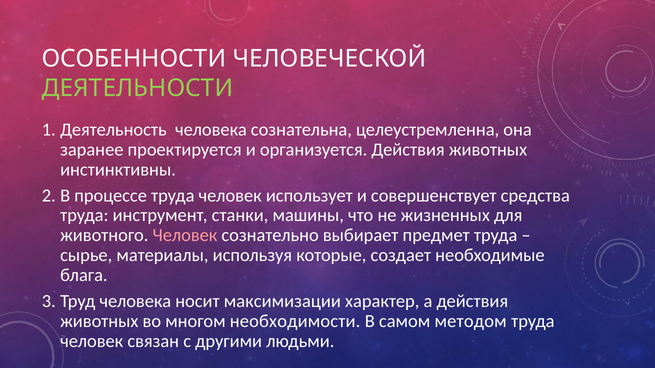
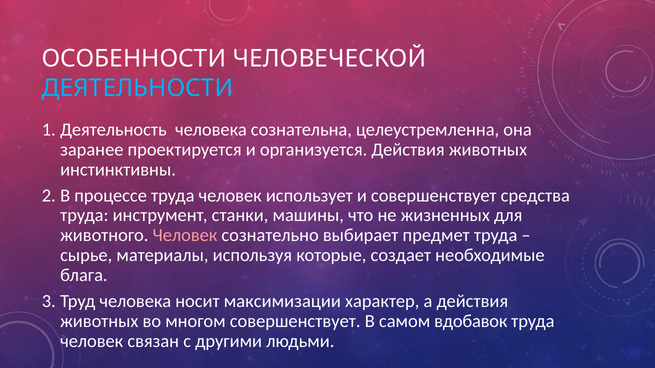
ДЕЯТЕЛЬНОСТИ colour: light green -> light blue
многом необходимости: необходимости -> совершенствует
методом: методом -> вдобавок
